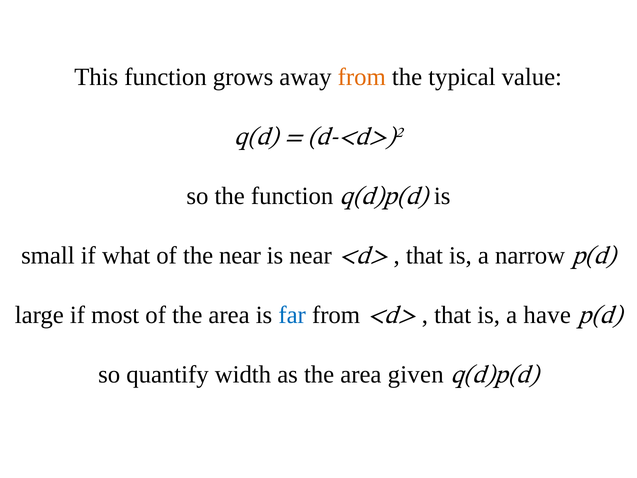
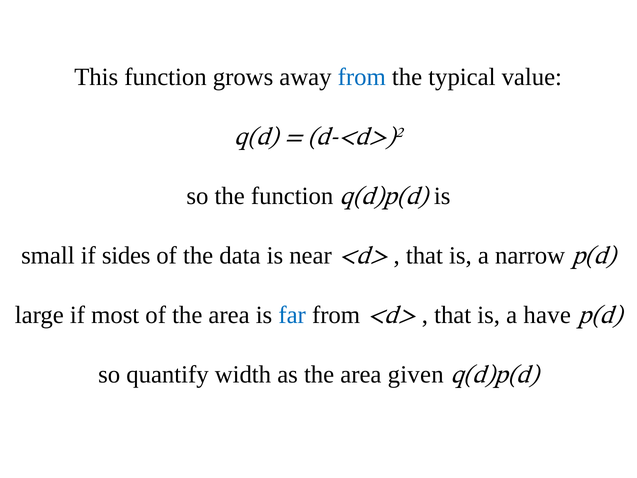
from at (362, 77) colour: orange -> blue
what: what -> sides
the near: near -> data
